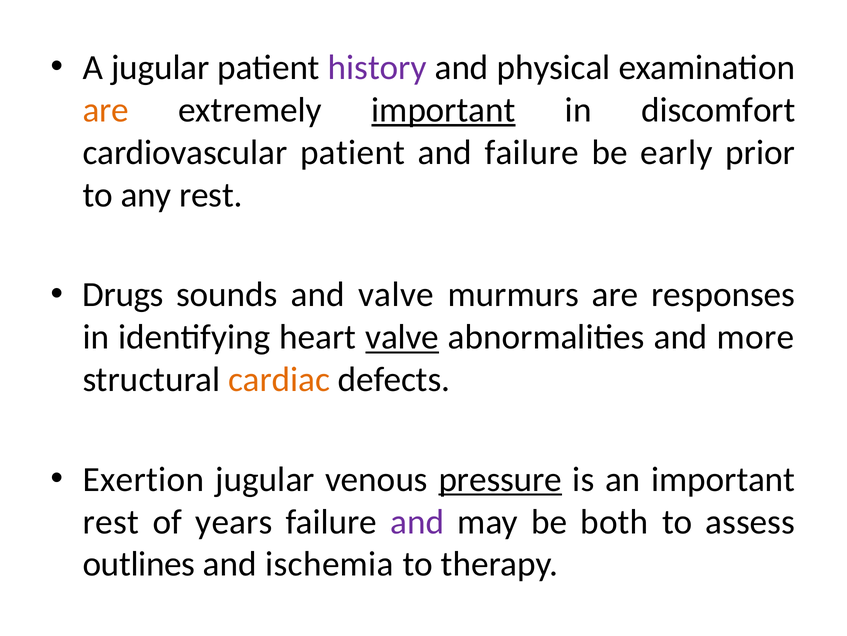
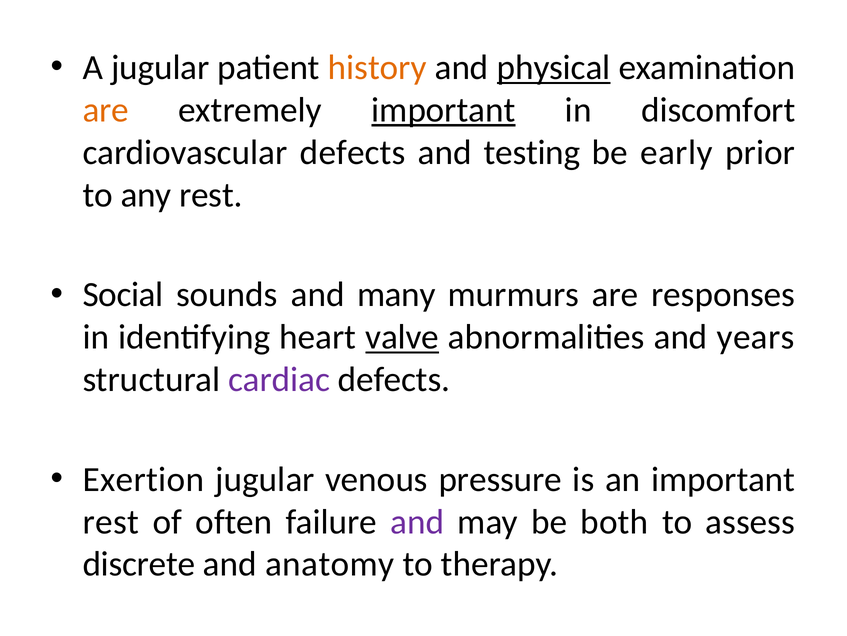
history colour: purple -> orange
physical underline: none -> present
cardiovascular patient: patient -> defects
and failure: failure -> testing
Drugs: Drugs -> Social
and valve: valve -> many
more: more -> years
cardiac colour: orange -> purple
pressure underline: present -> none
years: years -> often
outlines: outlines -> discrete
ischemia: ischemia -> anatomy
